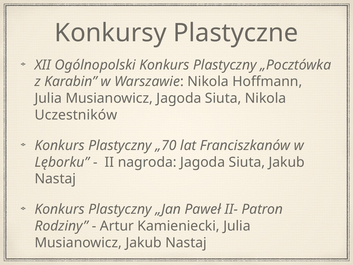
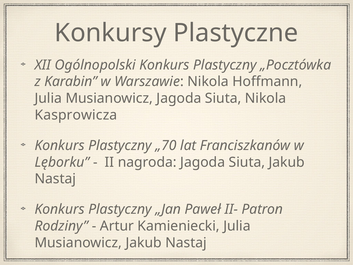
Uczestników: Uczestników -> Kasprowicza
